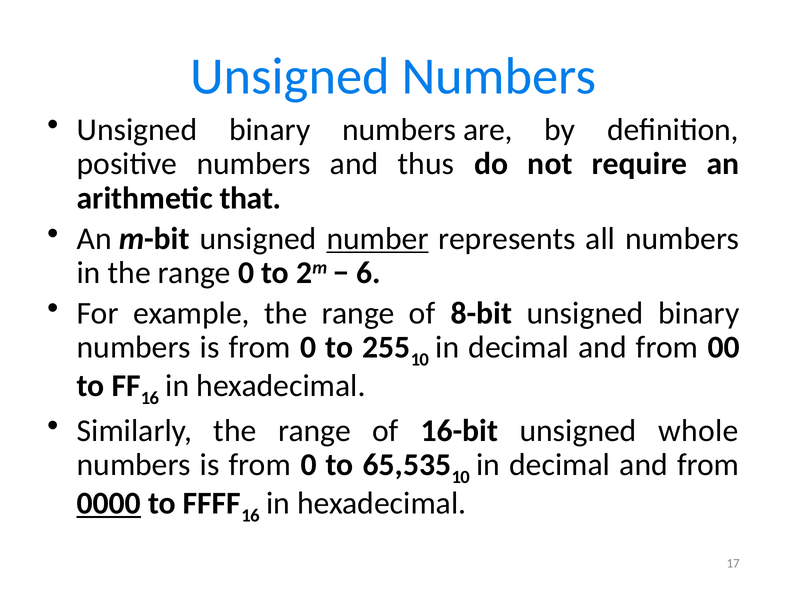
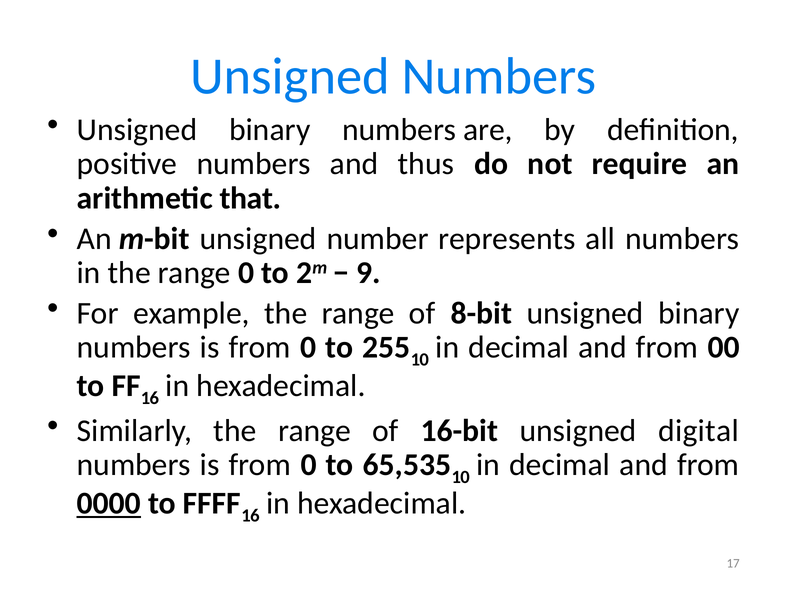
number underline: present -> none
6: 6 -> 9
whole: whole -> digital
